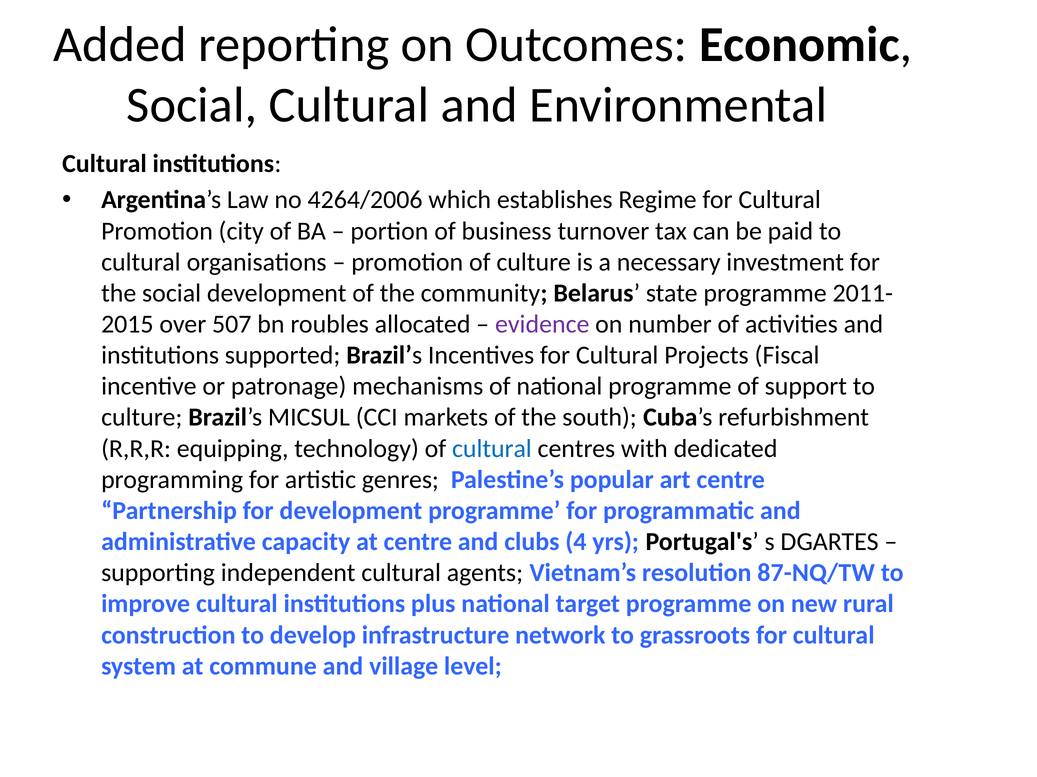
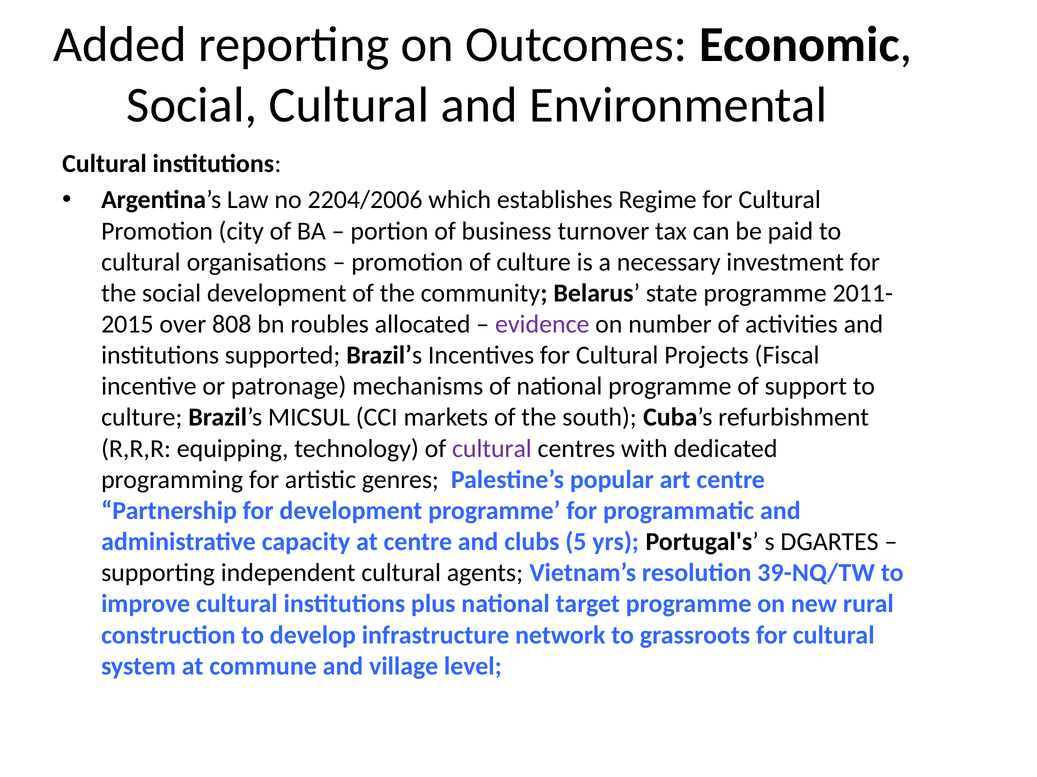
4264/2006: 4264/2006 -> 2204/2006
507: 507 -> 808
cultural at (492, 449) colour: blue -> purple
4: 4 -> 5
87-NQ/TW: 87-NQ/TW -> 39-NQ/TW
